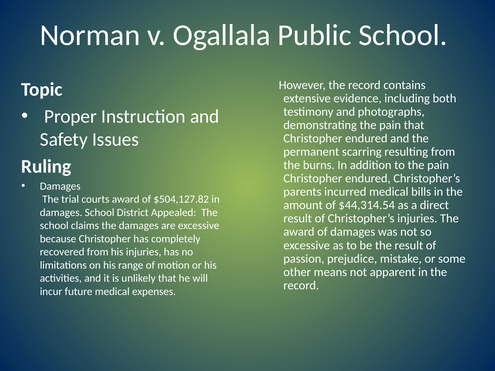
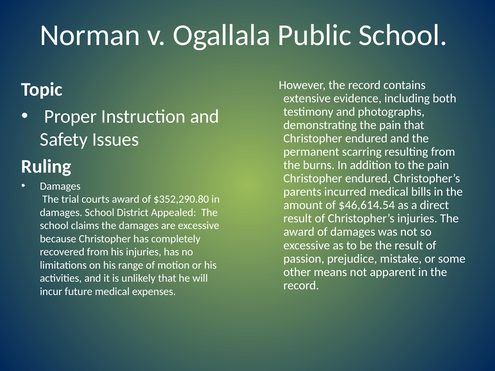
$504,127.82: $504,127.82 -> $352,290.80
$44,314.54: $44,314.54 -> $46,614.54
